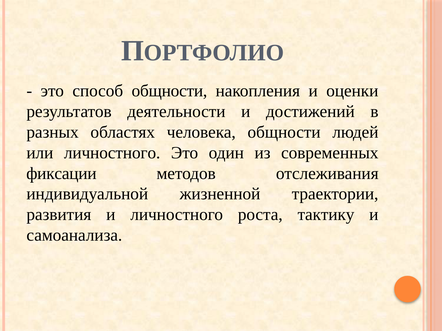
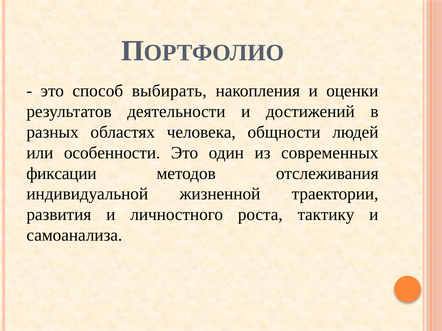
способ общности: общности -> выбирать
или личностного: личностного -> особенности
